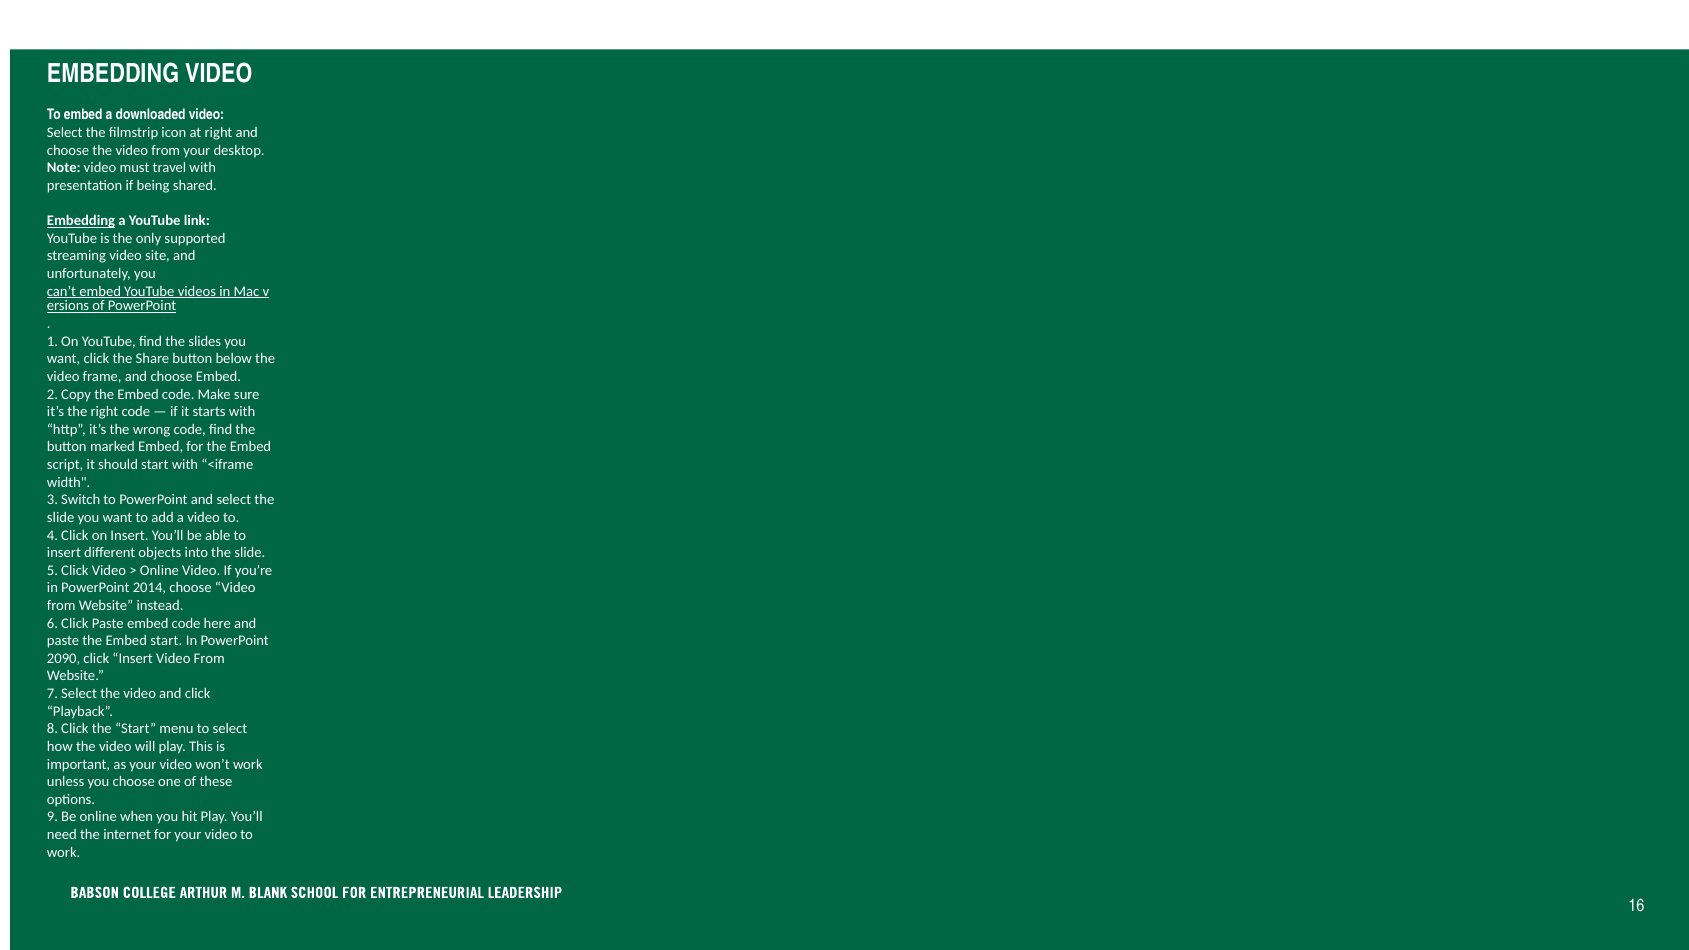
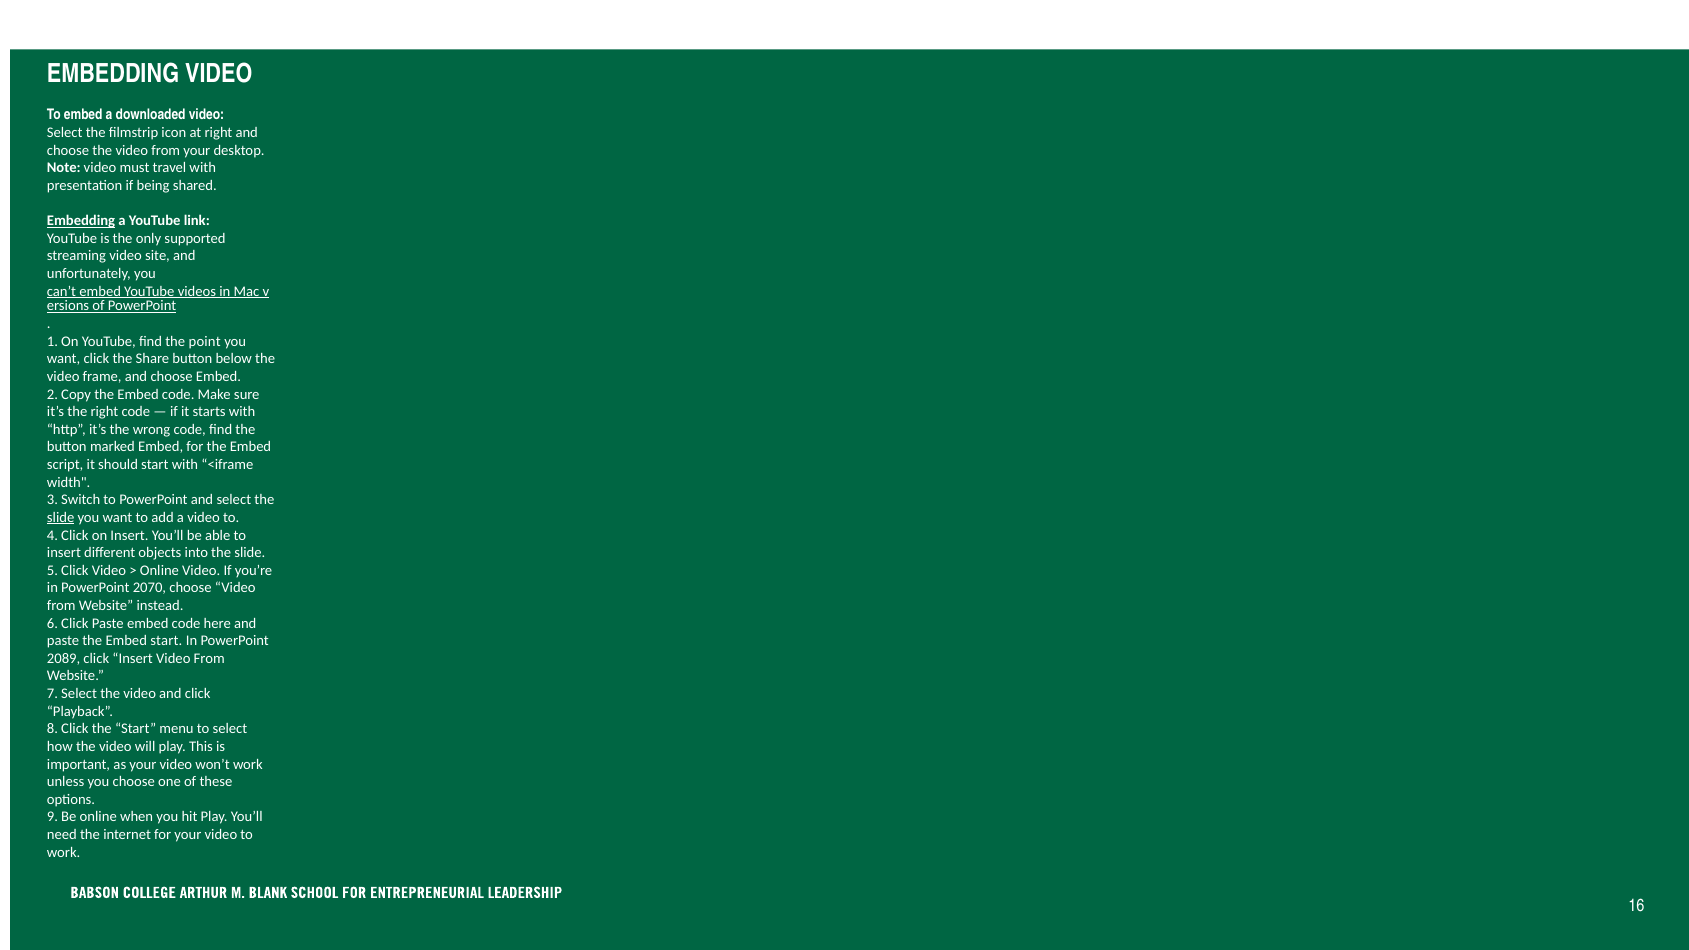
slides: slides -> point
slide at (61, 518) underline: none -> present
2014: 2014 -> 2070
2090: 2090 -> 2089
